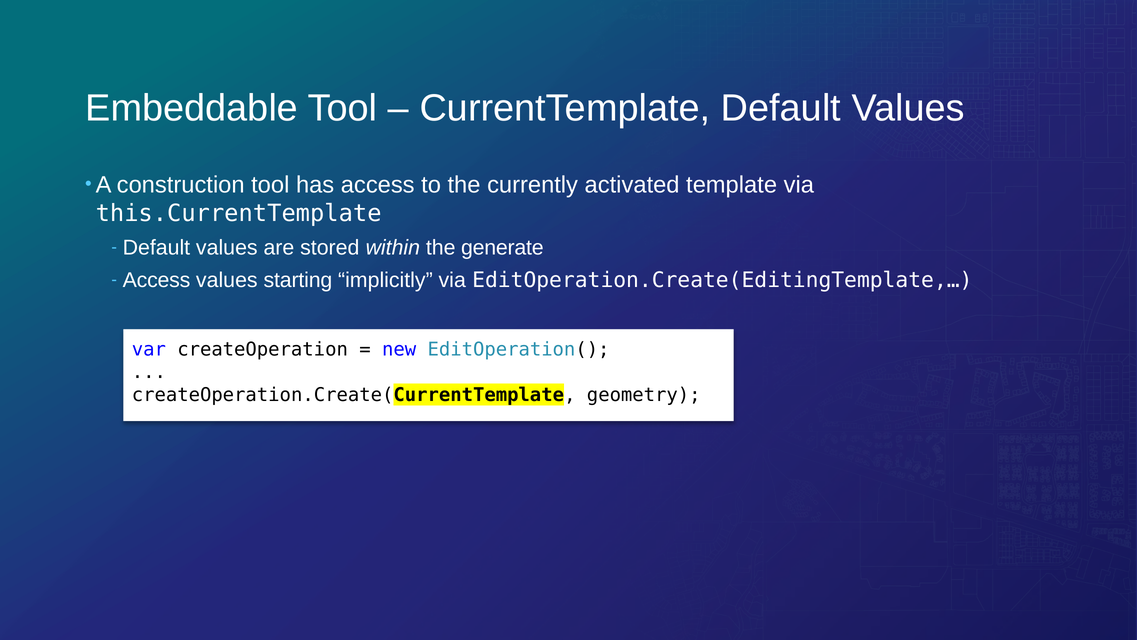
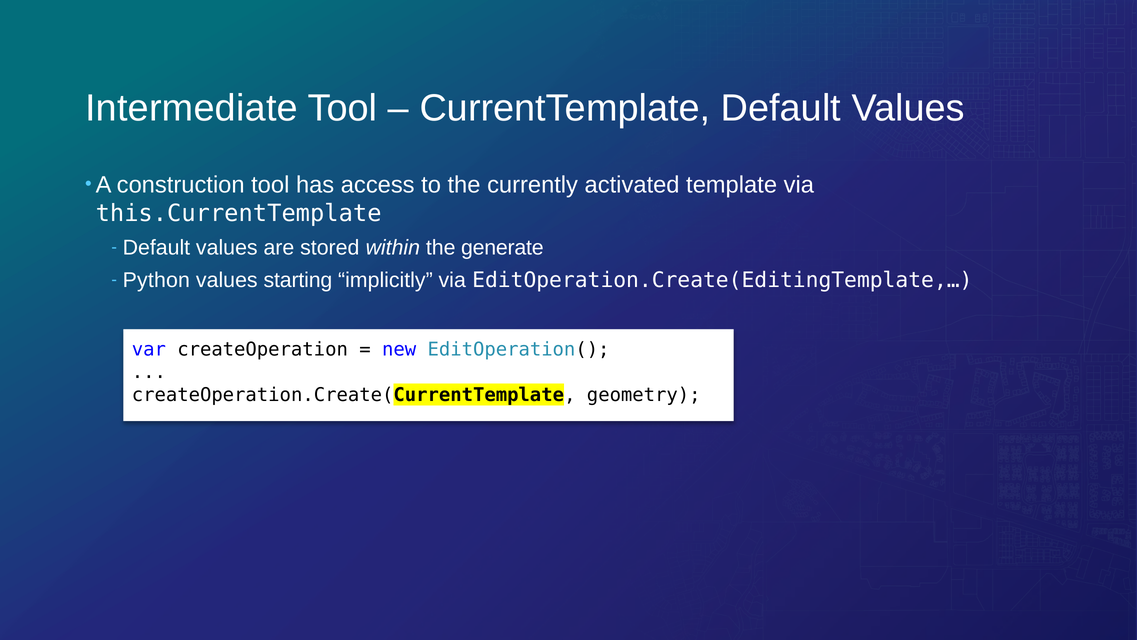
Embeddable: Embeddable -> Intermediate
Access at (157, 280): Access -> Python
